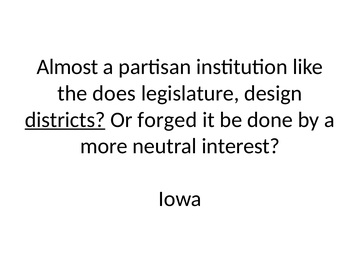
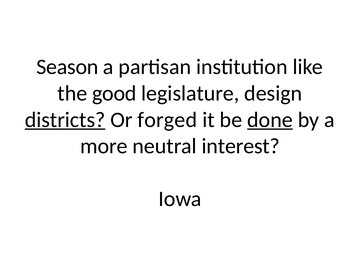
Almost: Almost -> Season
does: does -> good
done underline: none -> present
